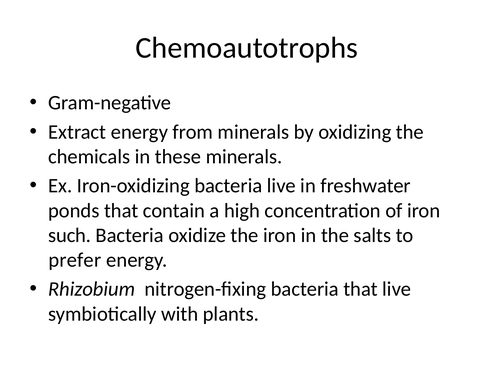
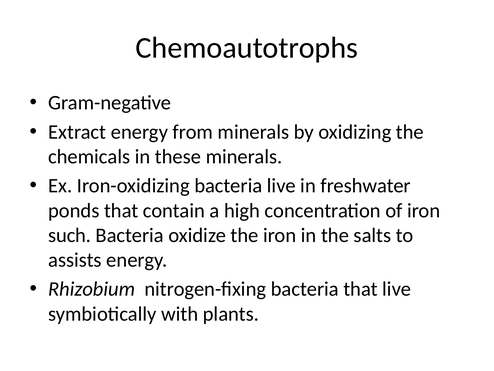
prefer: prefer -> assists
